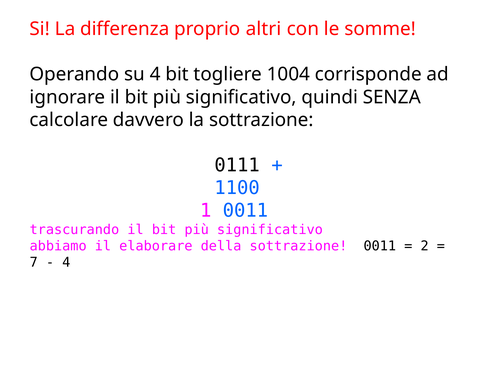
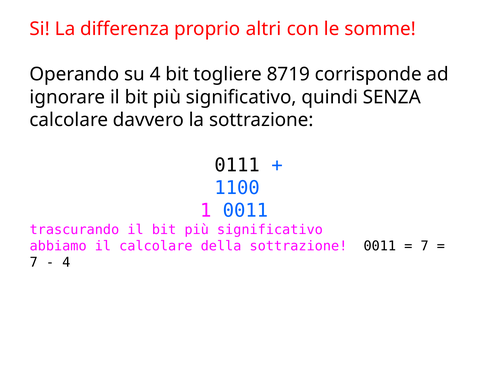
1004: 1004 -> 8719
il elaborare: elaborare -> calcolare
2 at (425, 246): 2 -> 7
